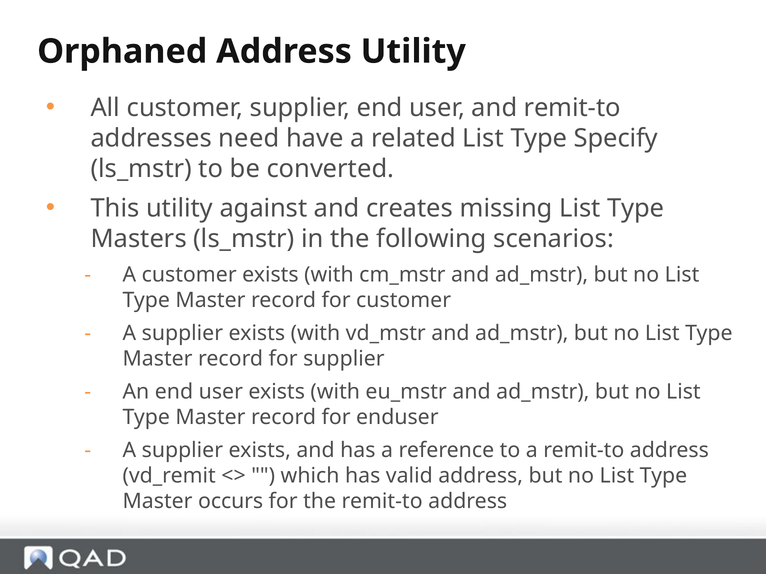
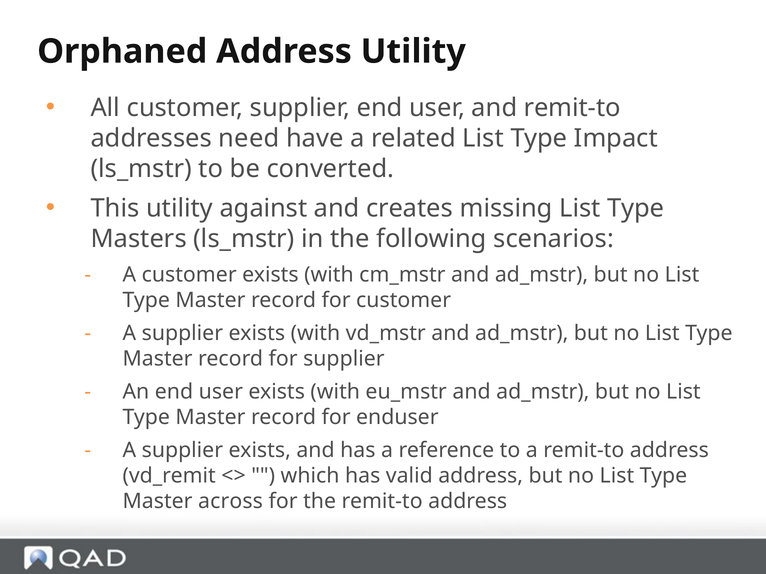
Specify: Specify -> Impact
occurs: occurs -> across
